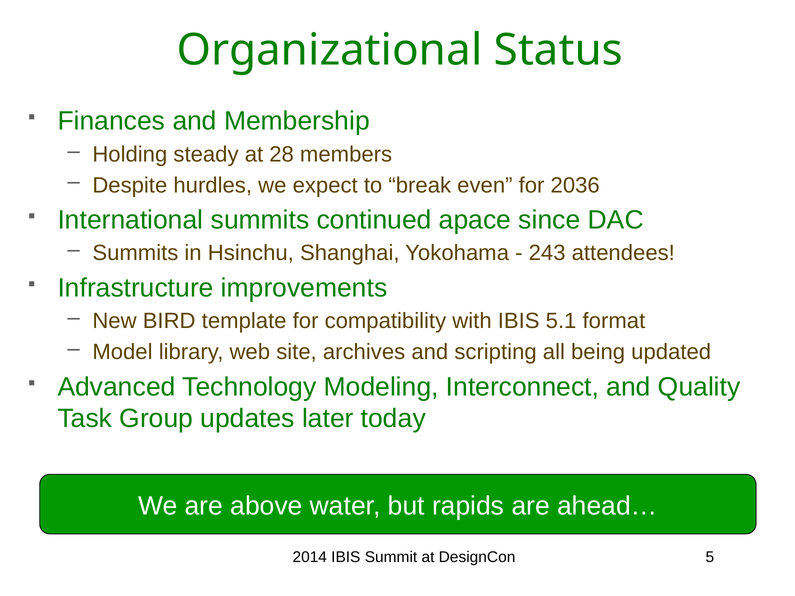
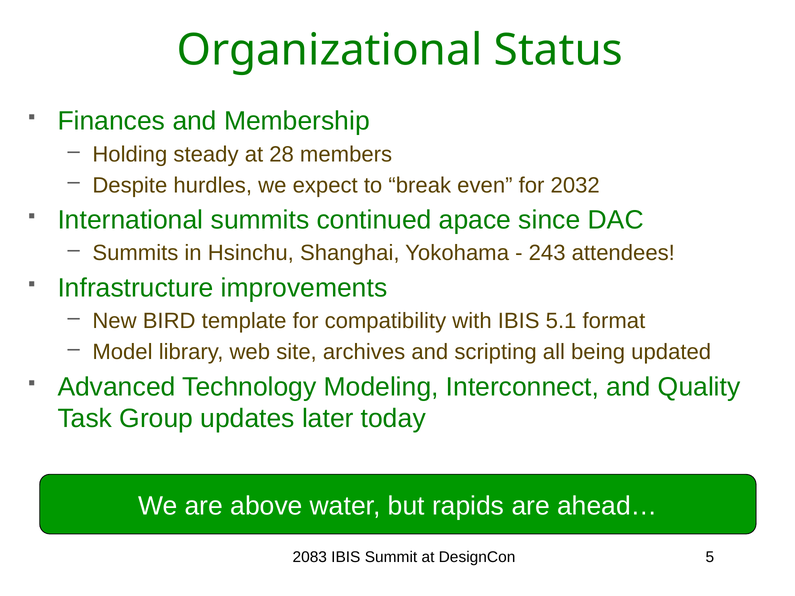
2036: 2036 -> 2032
2014: 2014 -> 2083
